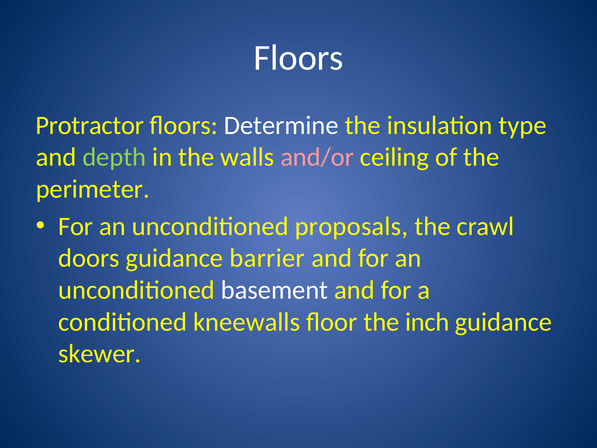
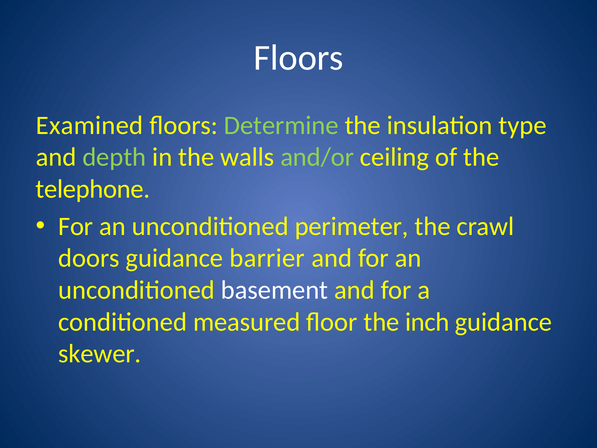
Protractor: Protractor -> Examined
Determine colour: white -> light green
and/or colour: pink -> light green
perimeter: perimeter -> telephone
proposals: proposals -> perimeter
kneewalls: kneewalls -> measured
